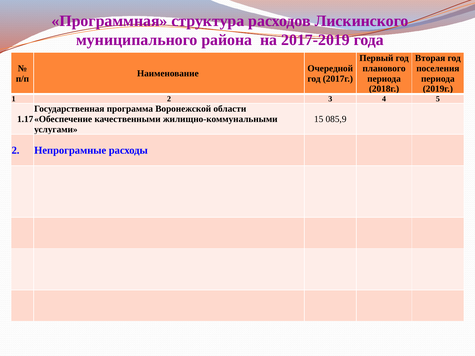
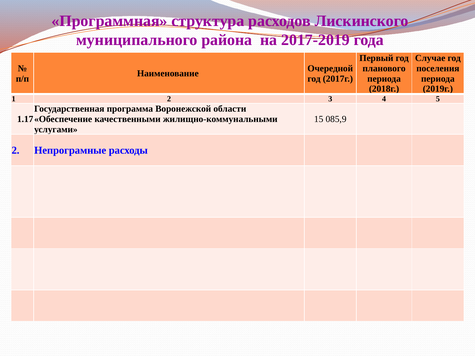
Вторая: Вторая -> Случае
